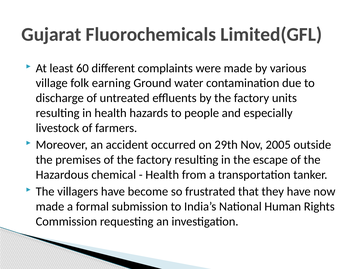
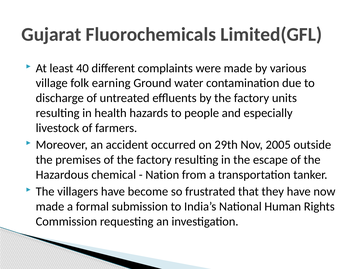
60: 60 -> 40
Health at (162, 174): Health -> Nation
